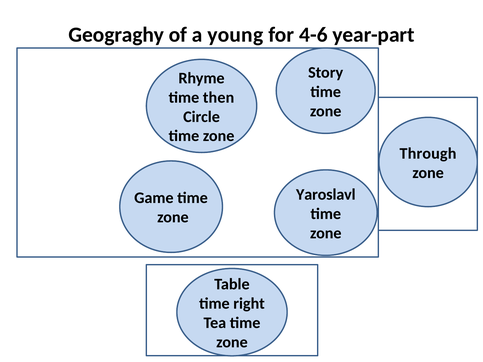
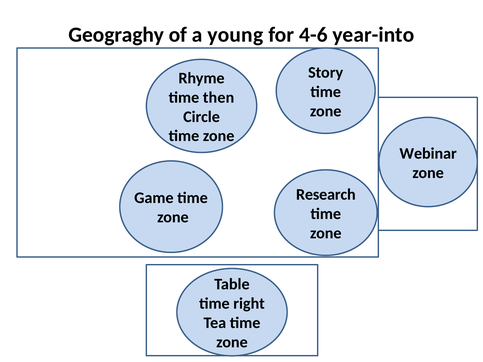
year-part: year-part -> year-into
Through: Through -> Webinar
Yaroslavl: Yaroslavl -> Research
